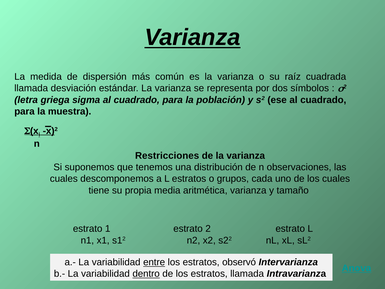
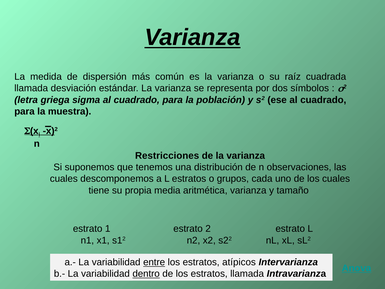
observó: observó -> atípicos
